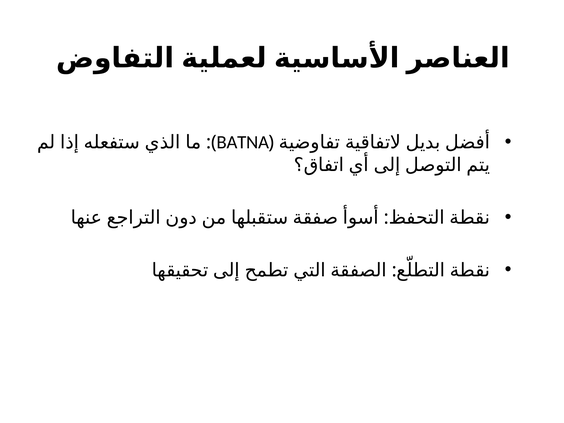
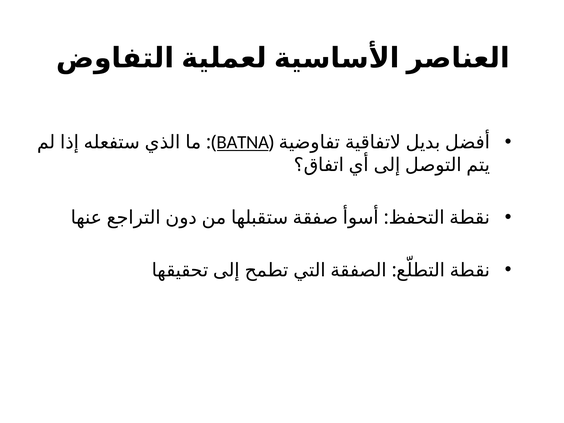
BATNA underline: none -> present
